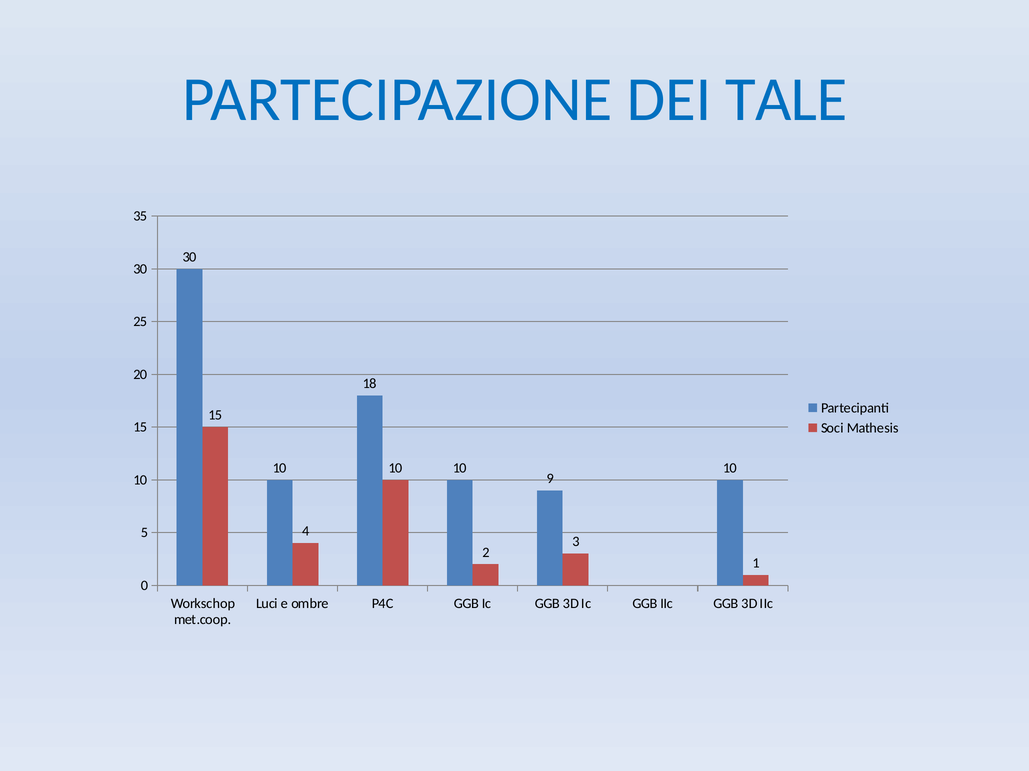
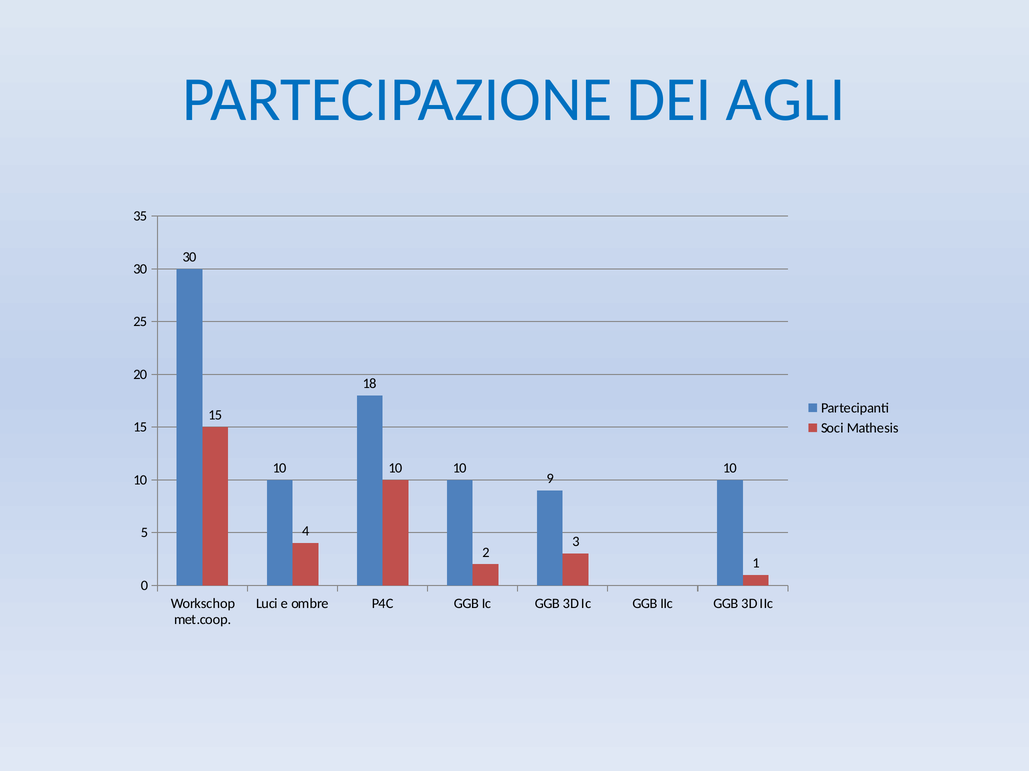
TALE: TALE -> AGLI
